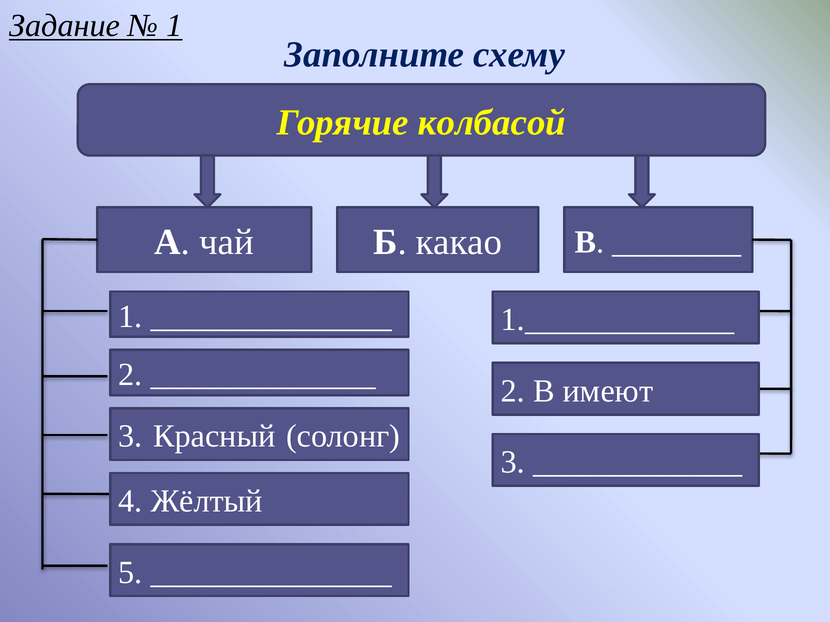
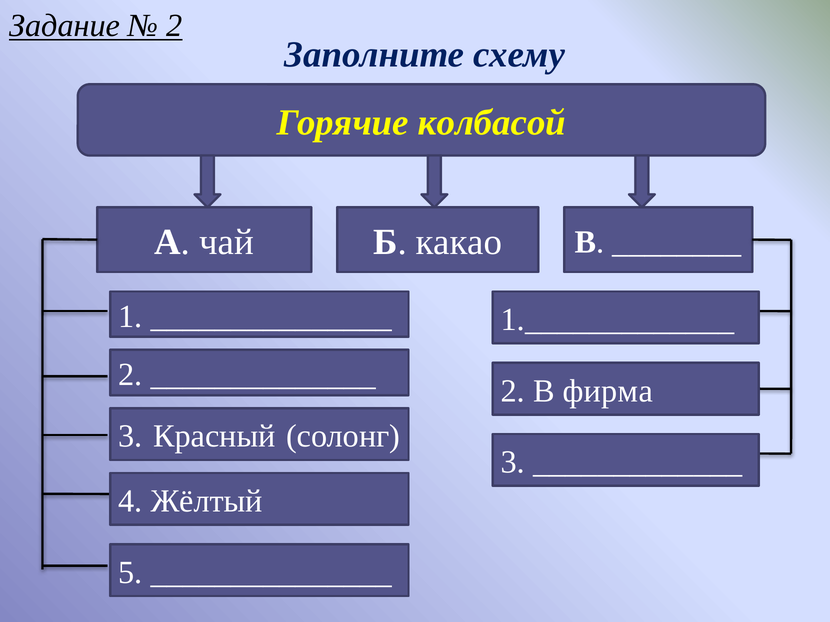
1 at (175, 26): 1 -> 2
имеют: имеют -> фирма
